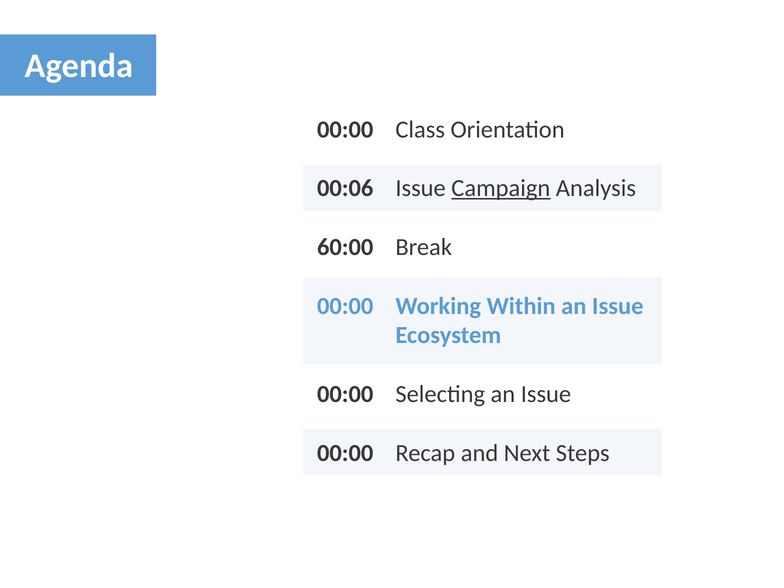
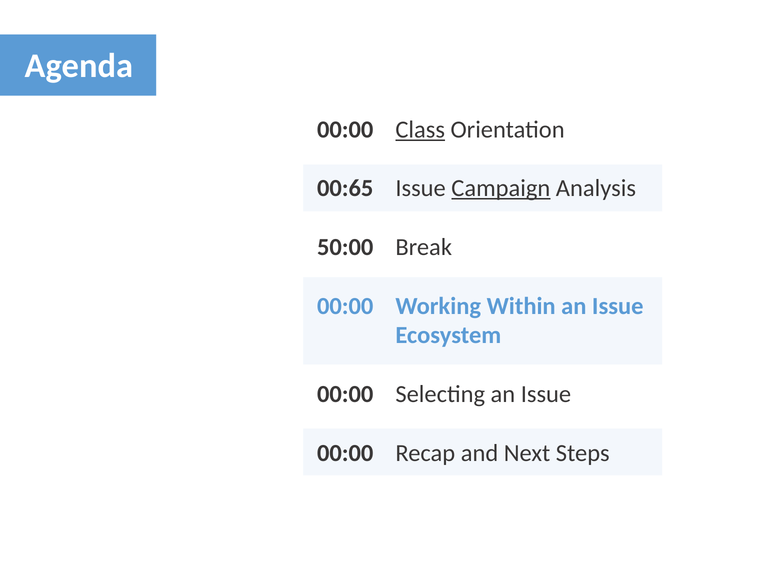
Class underline: none -> present
00:06: 00:06 -> 00:65
60:00: 60:00 -> 50:00
